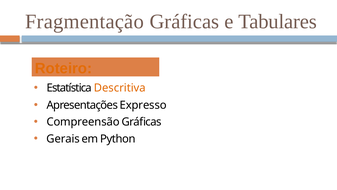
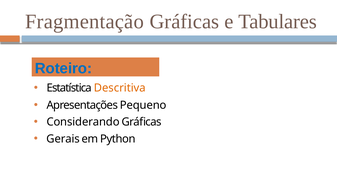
Roteiro colour: orange -> blue
Expresso: Expresso -> Pequeno
Compreensão: Compreensão -> Considerando
